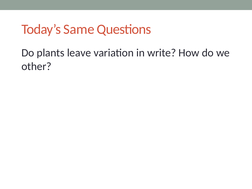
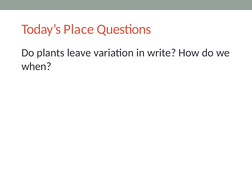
Same: Same -> Place
other: other -> when
